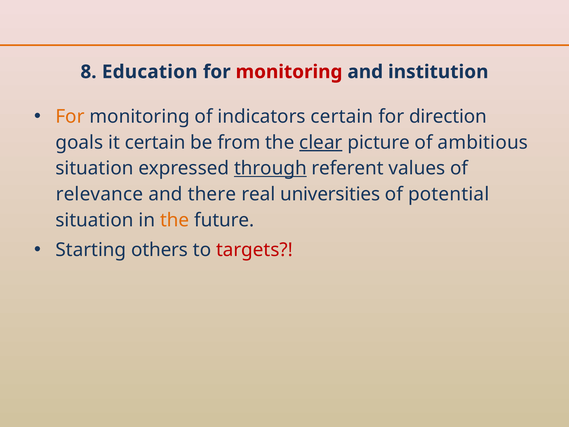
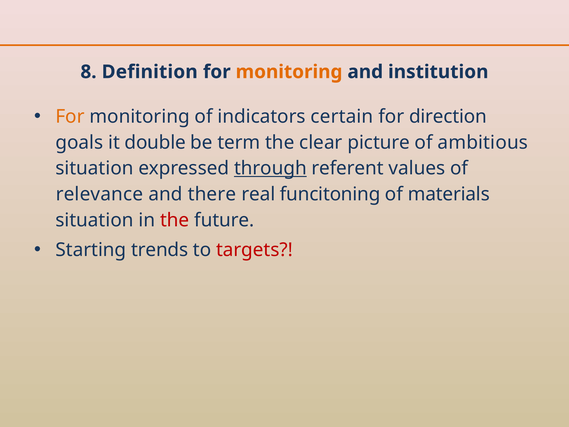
Education: Education -> Definition
monitoring at (289, 72) colour: red -> orange
it certain: certain -> double
from: from -> term
clear underline: present -> none
universities: universities -> funcitoning
potential: potential -> materials
the at (175, 220) colour: orange -> red
others: others -> trends
